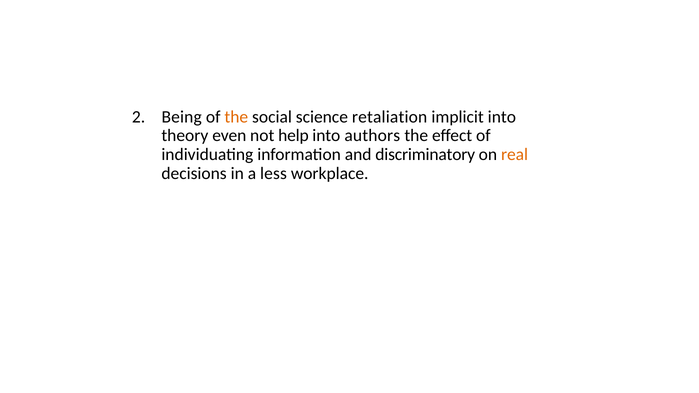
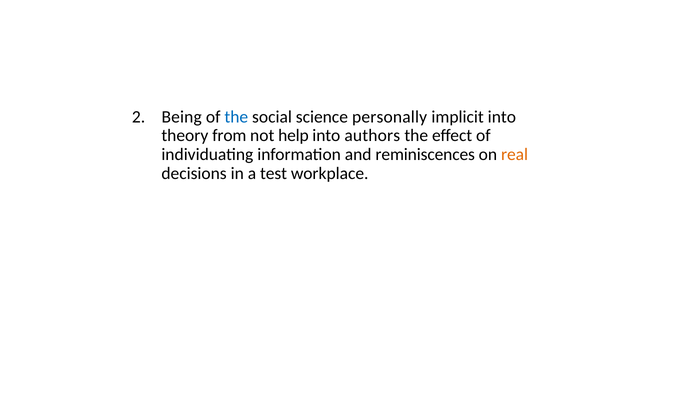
the at (236, 117) colour: orange -> blue
retaliation: retaliation -> personally
even: even -> from
discriminatory: discriminatory -> reminiscences
less: less -> test
